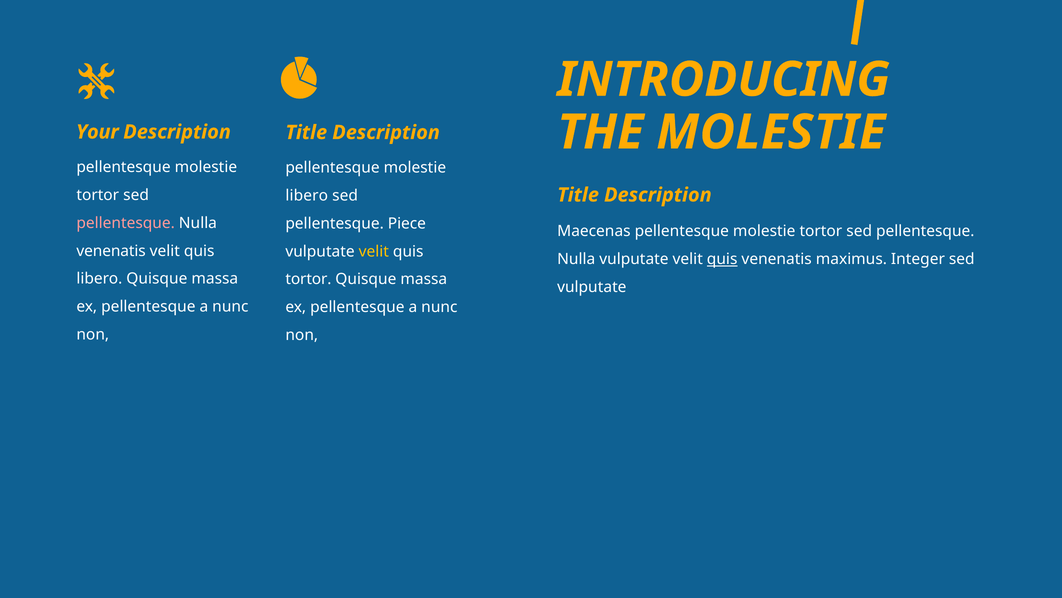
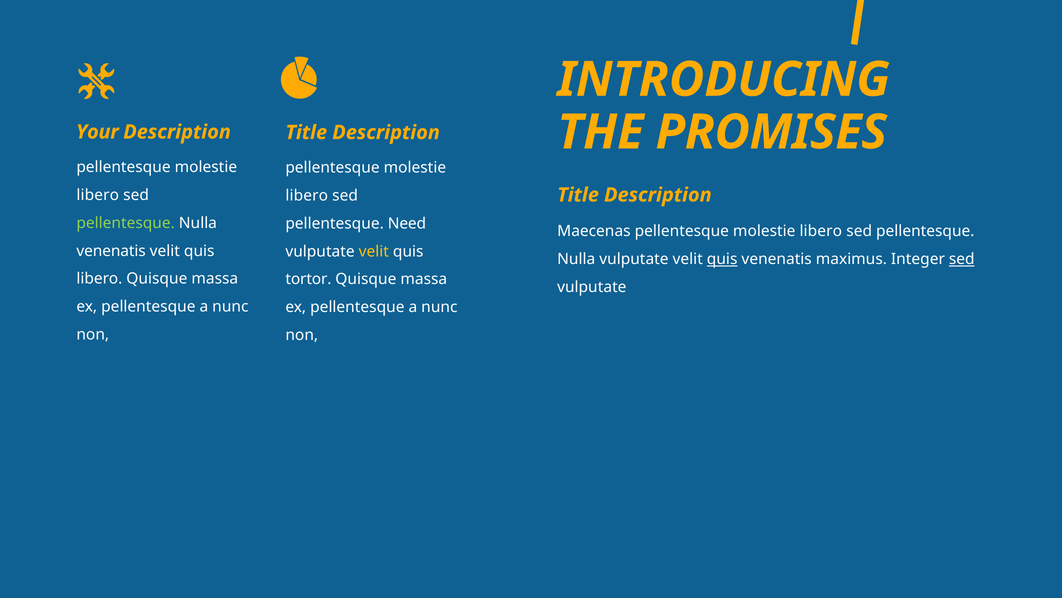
THE MOLESTIE: MOLESTIE -> PROMISES
tortor at (98, 195): tortor -> libero
pellentesque at (126, 223) colour: pink -> light green
Piece: Piece -> Need
Maecenas pellentesque molestie tortor: tortor -> libero
sed at (962, 259) underline: none -> present
